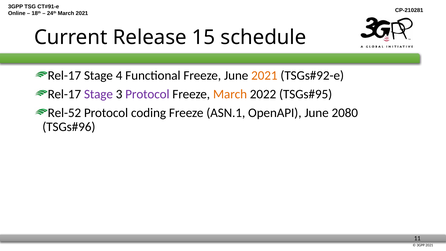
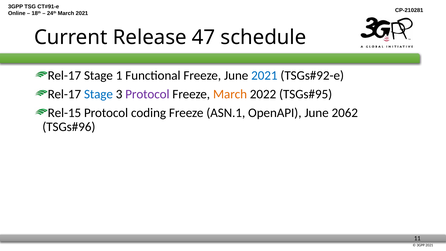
15: 15 -> 47
4: 4 -> 1
2021 at (264, 75) colour: orange -> blue
Stage at (98, 94) colour: purple -> blue
Rel-52: Rel-52 -> Rel-15
2080: 2080 -> 2062
